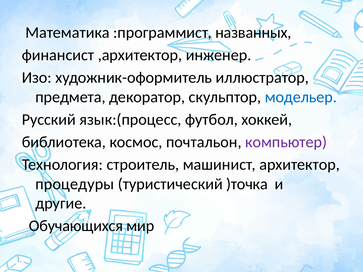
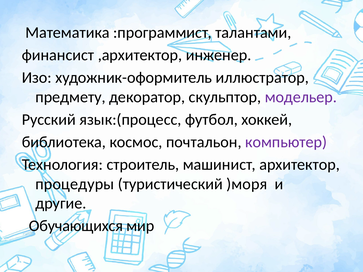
названных: названных -> талантами
предмета: предмета -> предмету
модельер colour: blue -> purple
)точка: )точка -> )моря
